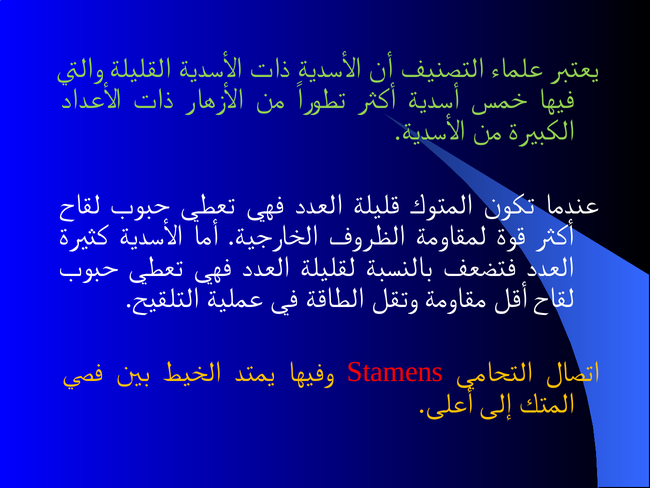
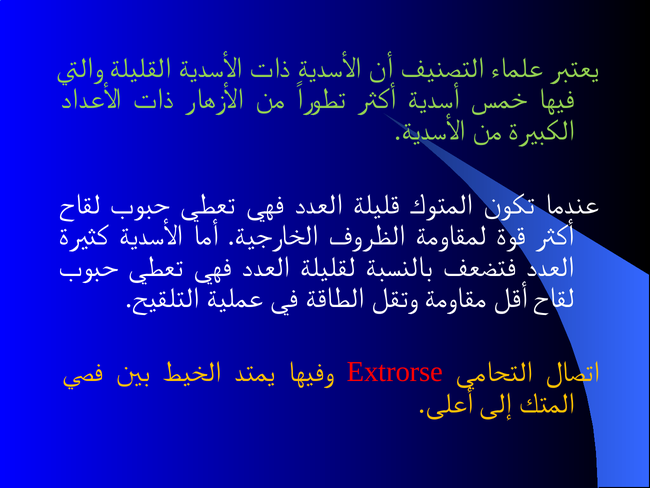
Stamens: Stamens -> Extrorse
